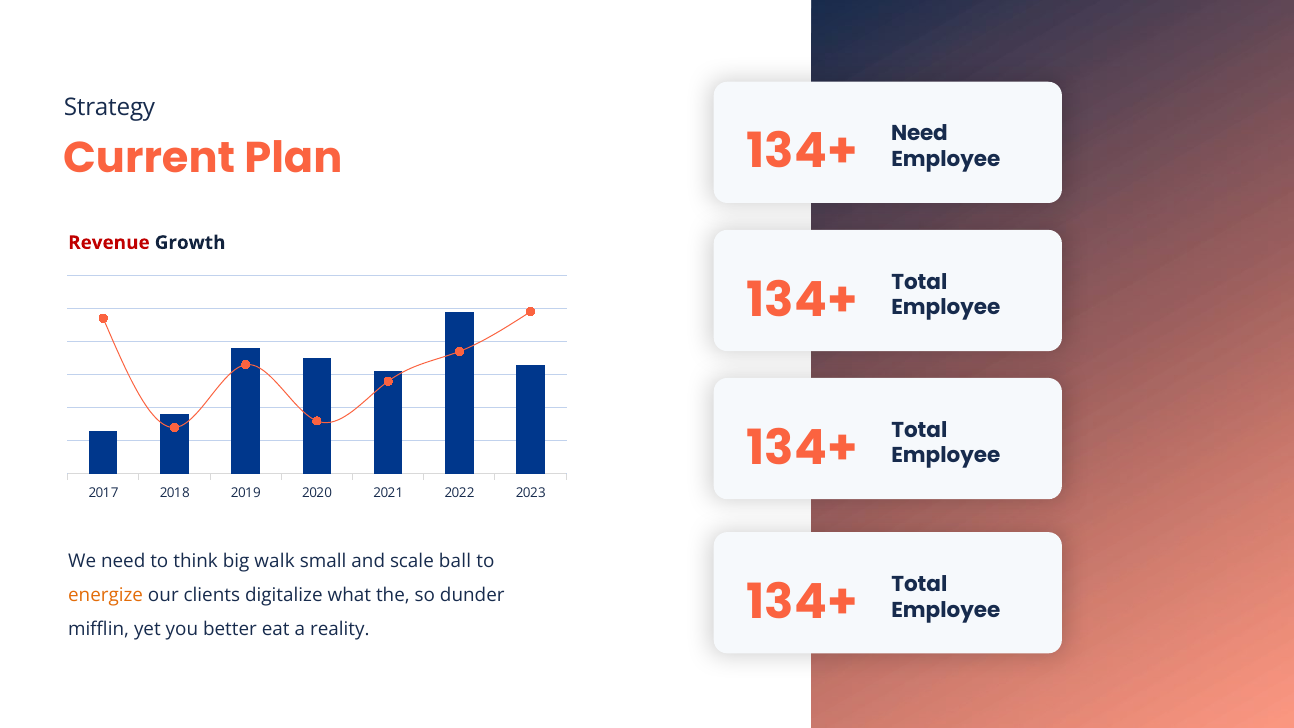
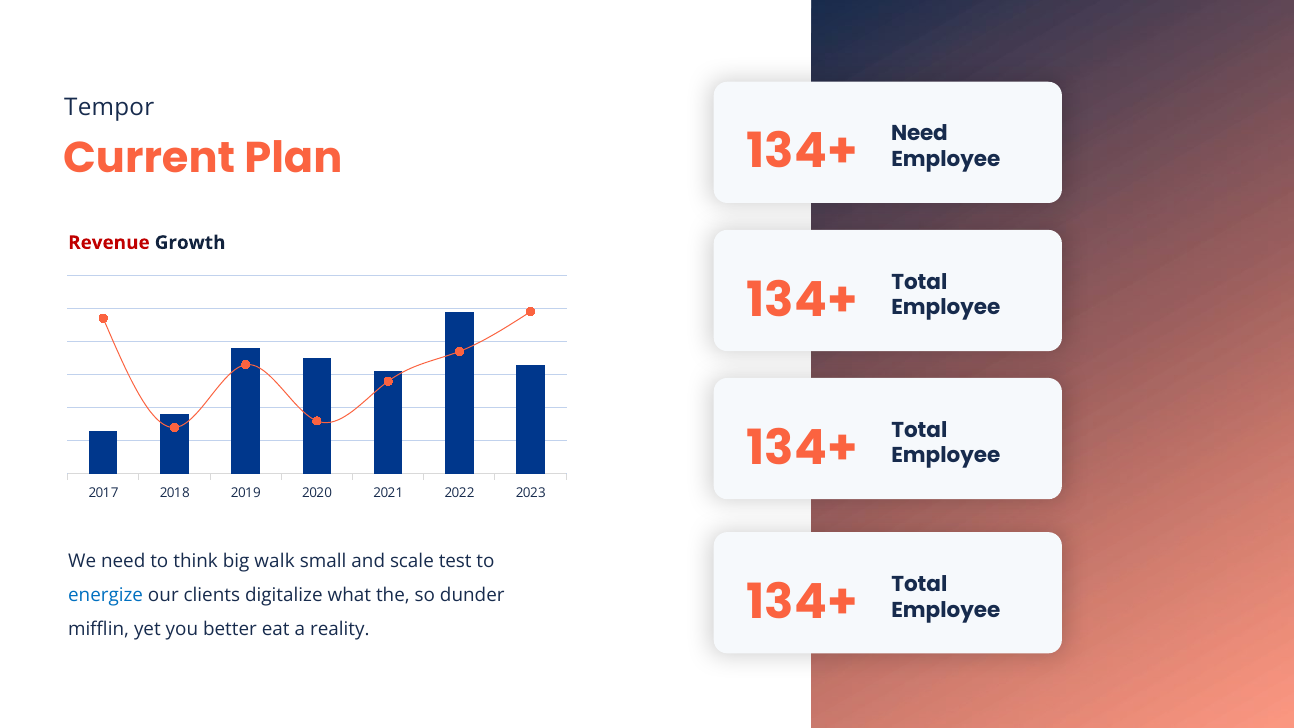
Strategy: Strategy -> Tempor
ball: ball -> test
energize colour: orange -> blue
